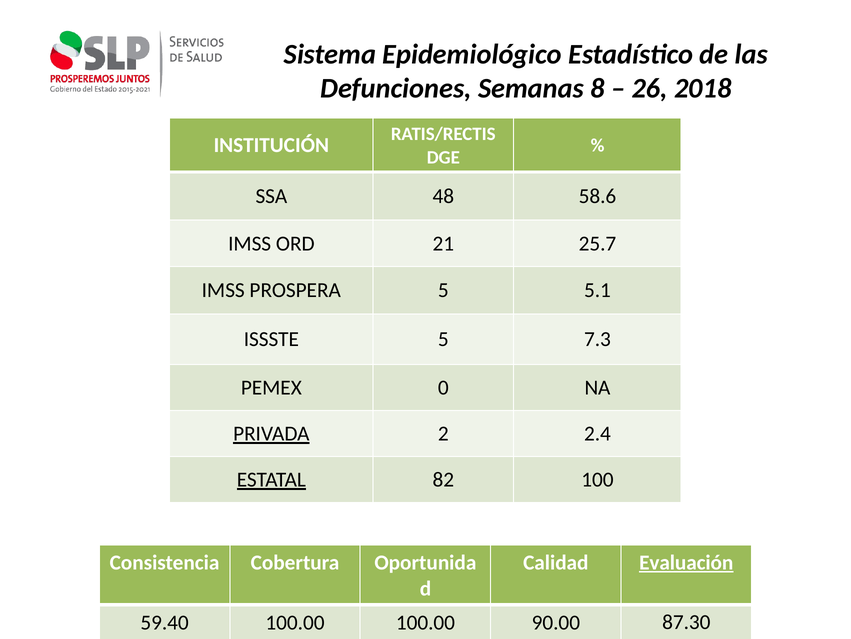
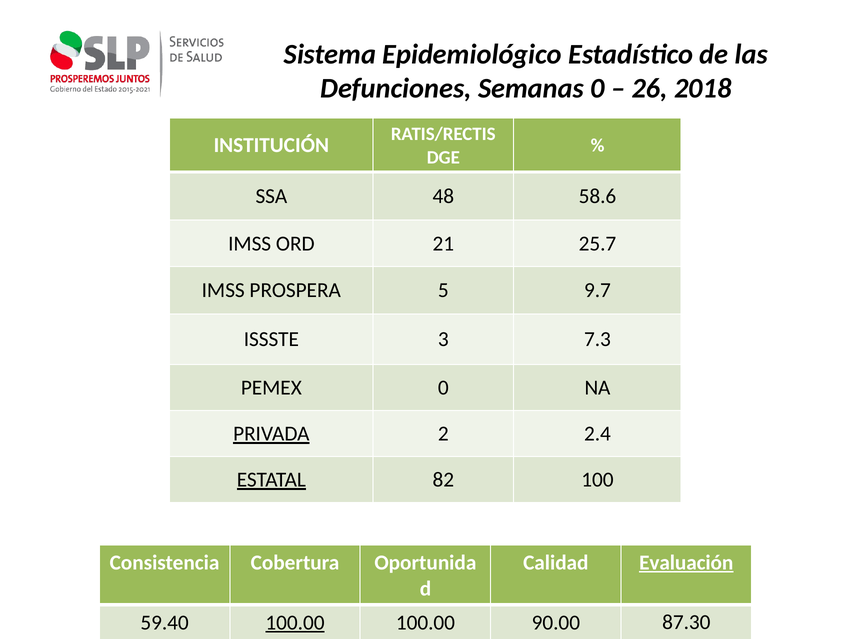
Semanas 8: 8 -> 0
5.1: 5.1 -> 9.7
ISSSTE 5: 5 -> 3
100.00 at (295, 622) underline: none -> present
